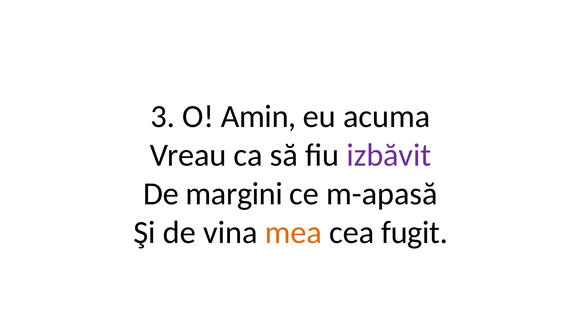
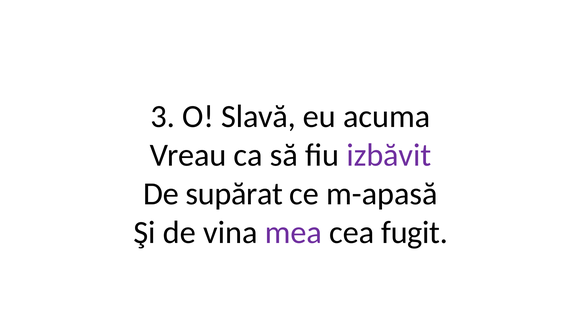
Amin: Amin -> Slavă
margini: margini -> supărat
mea colour: orange -> purple
